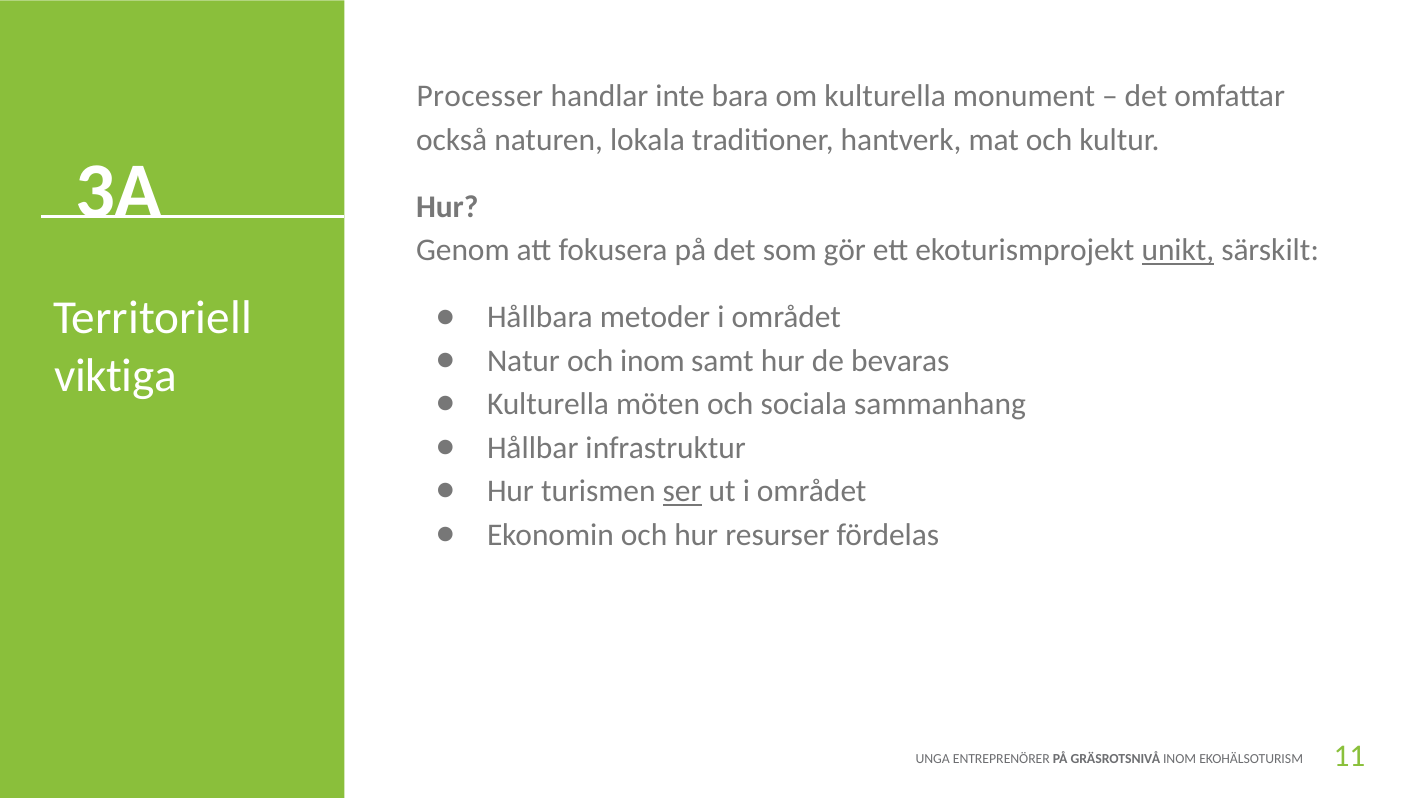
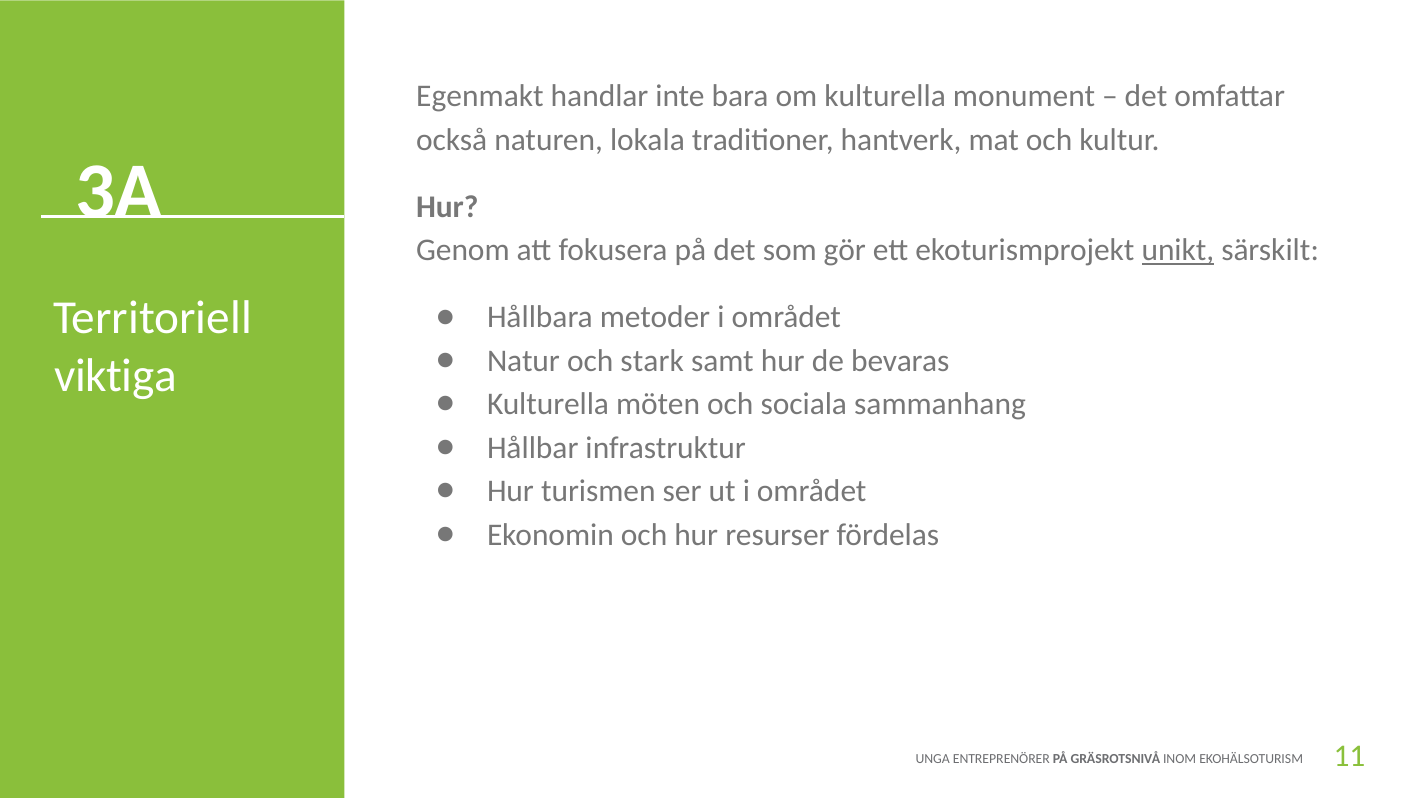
Processer: Processer -> Egenmakt
och inom: inom -> stark
ser underline: present -> none
